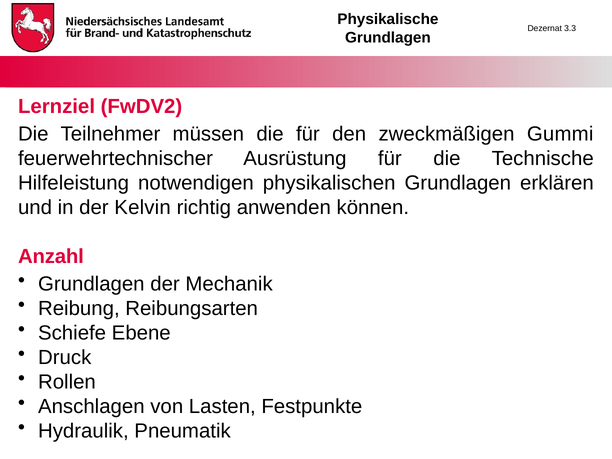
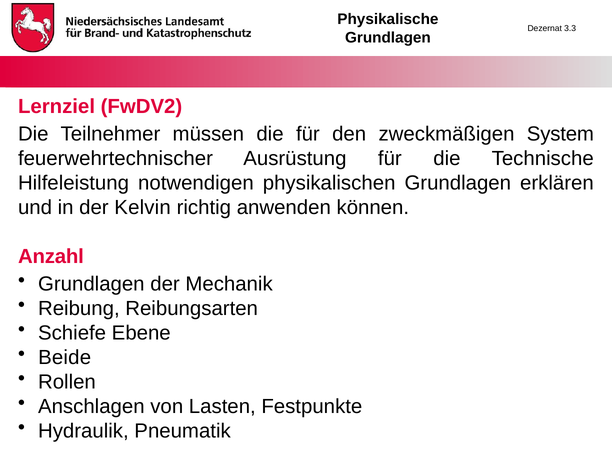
Gummi: Gummi -> System
Druck: Druck -> Beide
